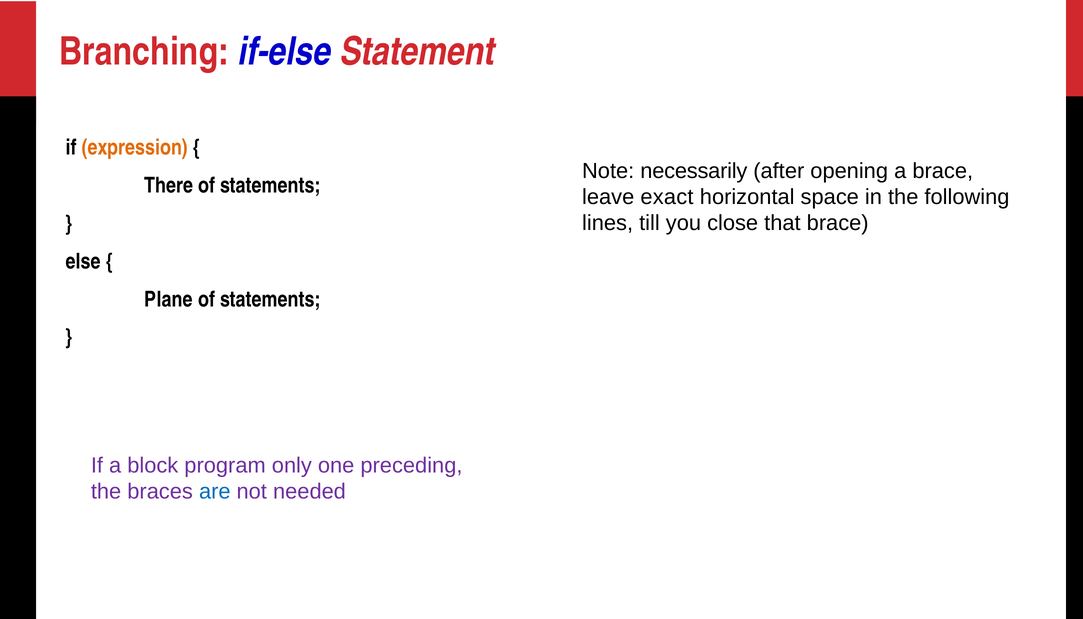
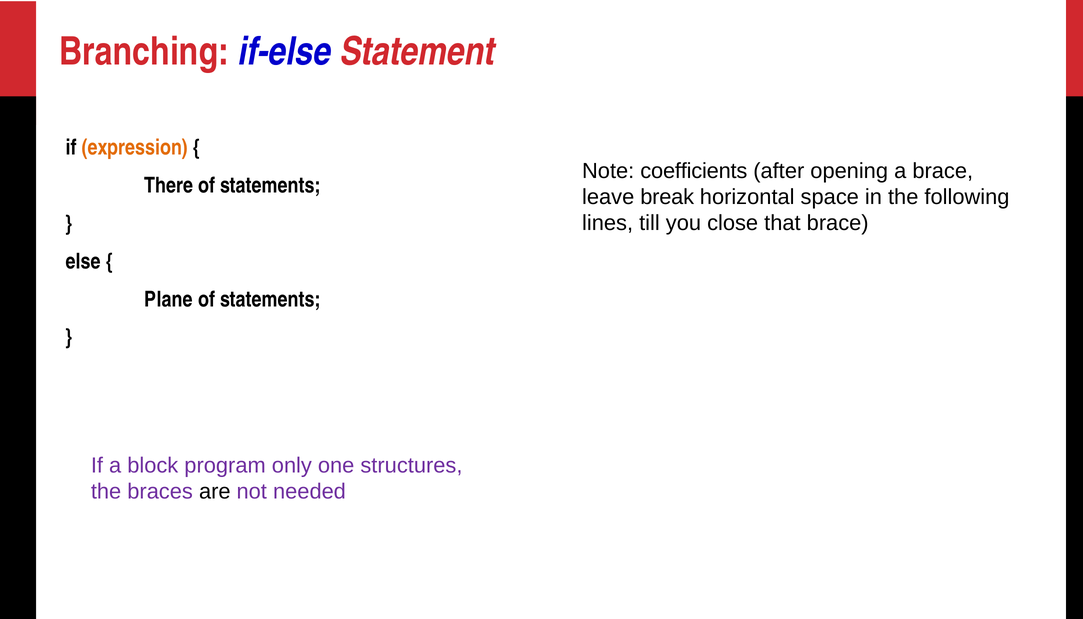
necessarily: necessarily -> coefficients
exact: exact -> break
preceding: preceding -> structures
are colour: blue -> black
